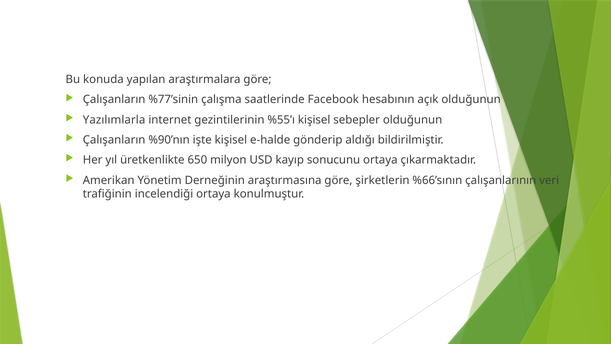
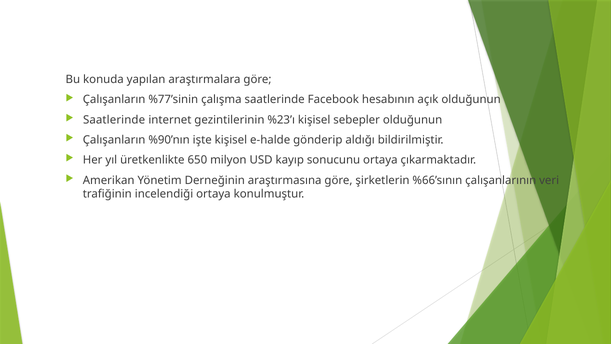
Yazılımlarla at (114, 120): Yazılımlarla -> Saatlerinde
%55’ı: %55’ı -> %23’ı
